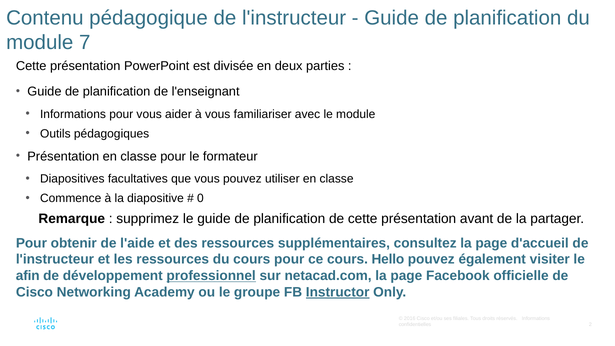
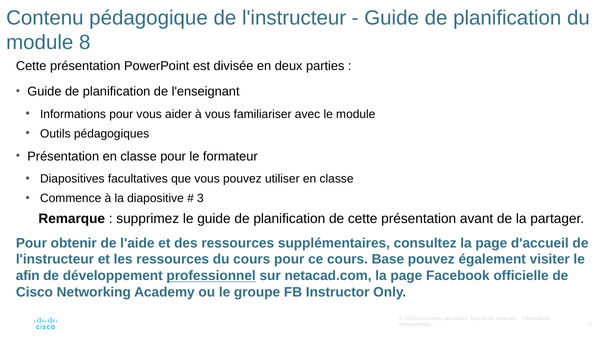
7: 7 -> 8
0: 0 -> 3
Hello: Hello -> Base
Instructor underline: present -> none
